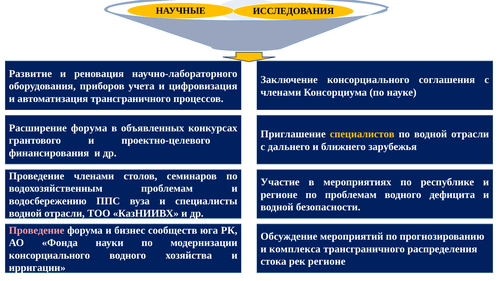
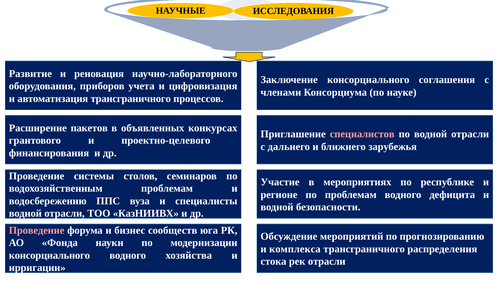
Расширение форума: форума -> пакетов
специалистов colour: yellow -> pink
Проведение членами: членами -> системы
рек регионе: регионе -> отрасли
